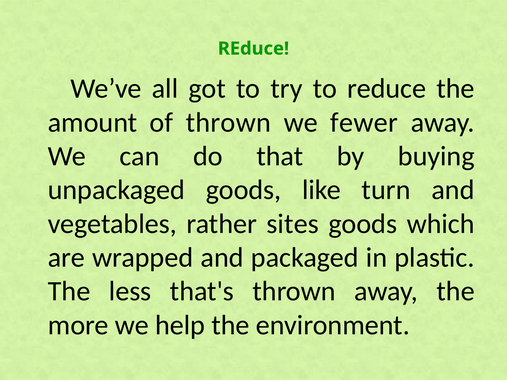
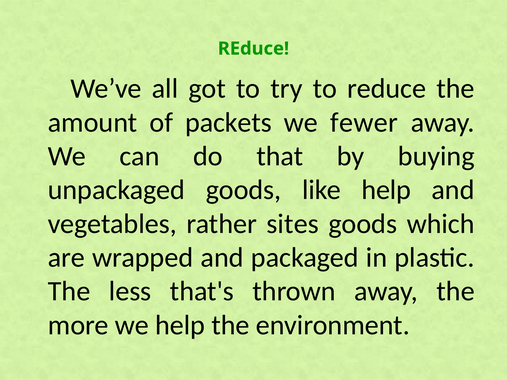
of thrown: thrown -> packets
like turn: turn -> help
